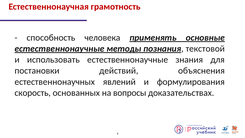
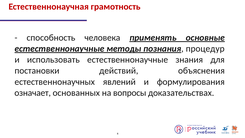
текстовой: текстовой -> процедур
скорость: скорость -> означает
